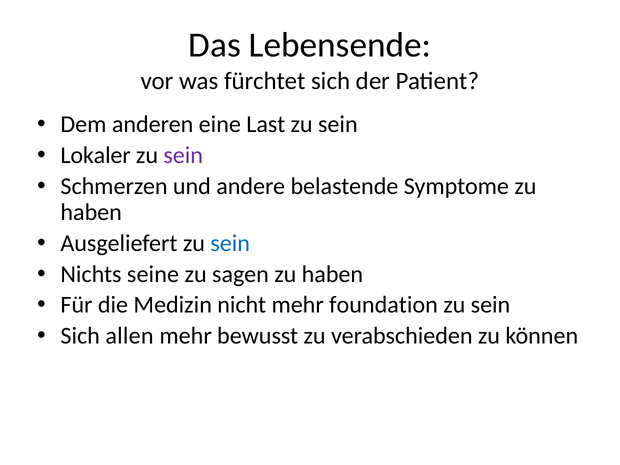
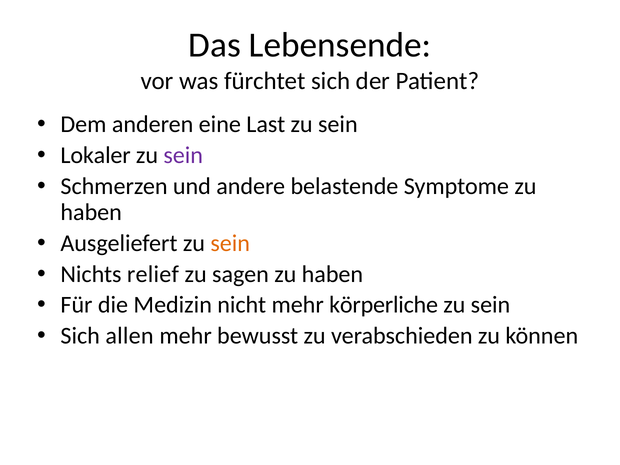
sein at (230, 243) colour: blue -> orange
seine: seine -> relief
foundation: foundation -> körperliche
